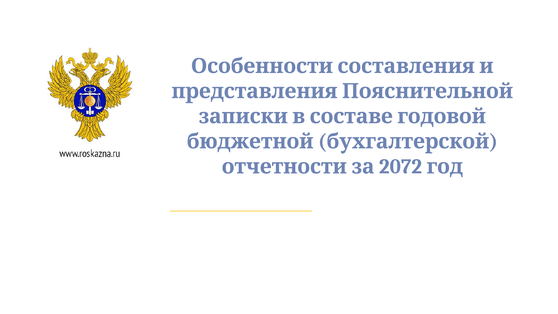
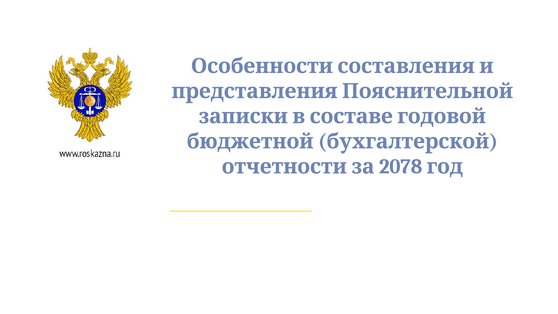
2072: 2072 -> 2078
